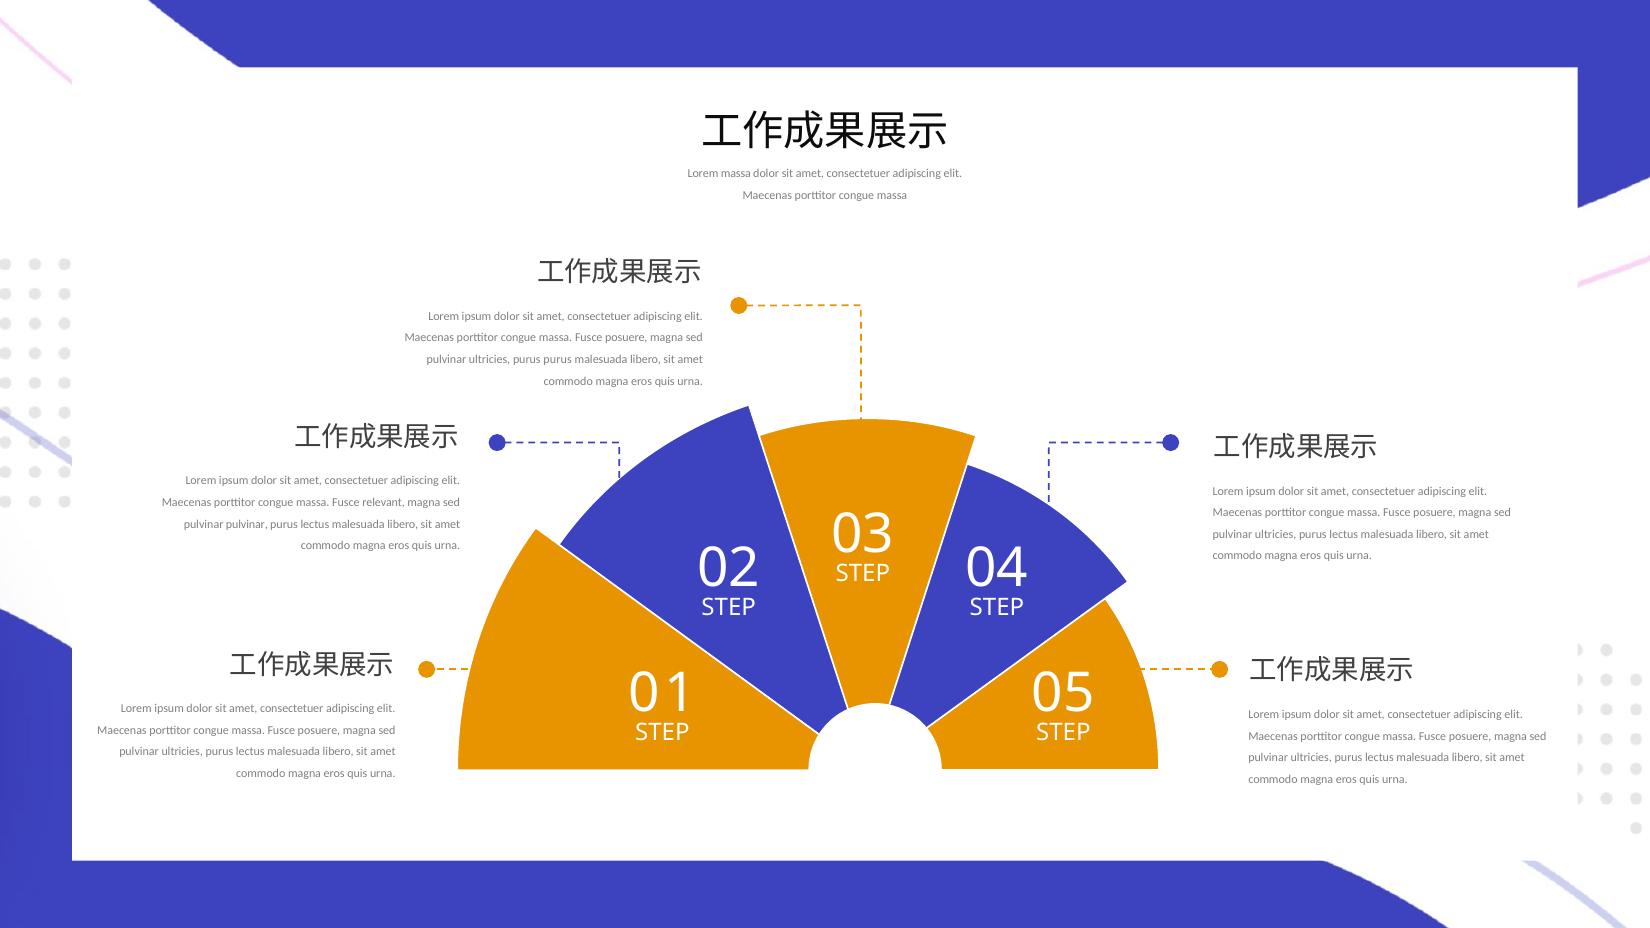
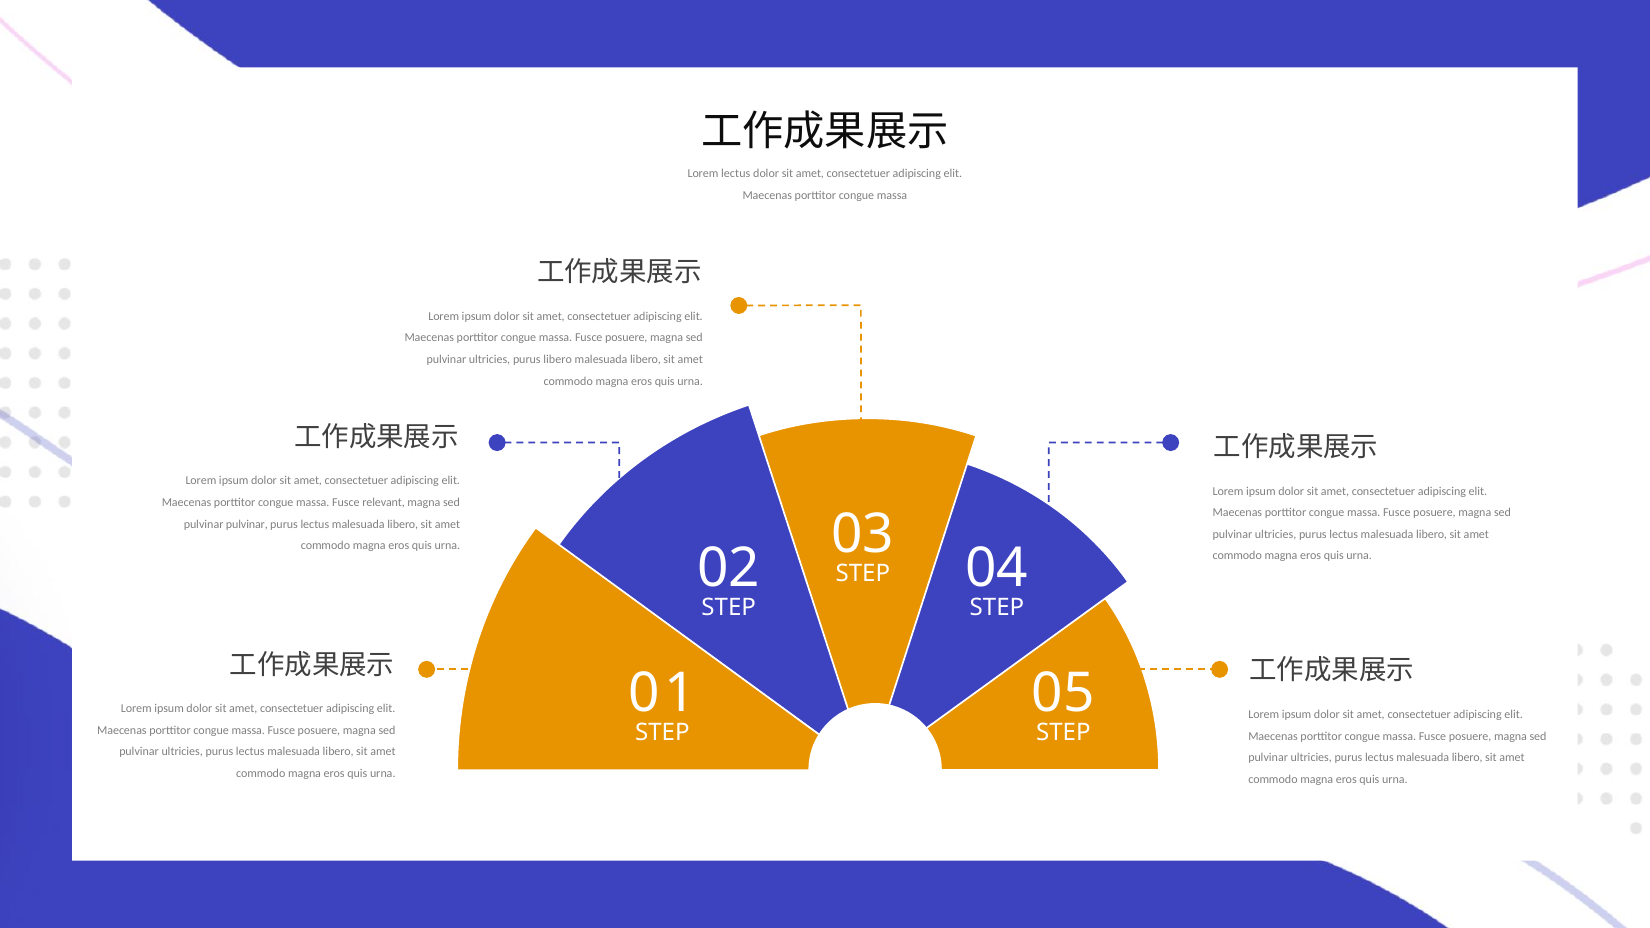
Lorem massa: massa -> lectus
purus purus: purus -> libero
